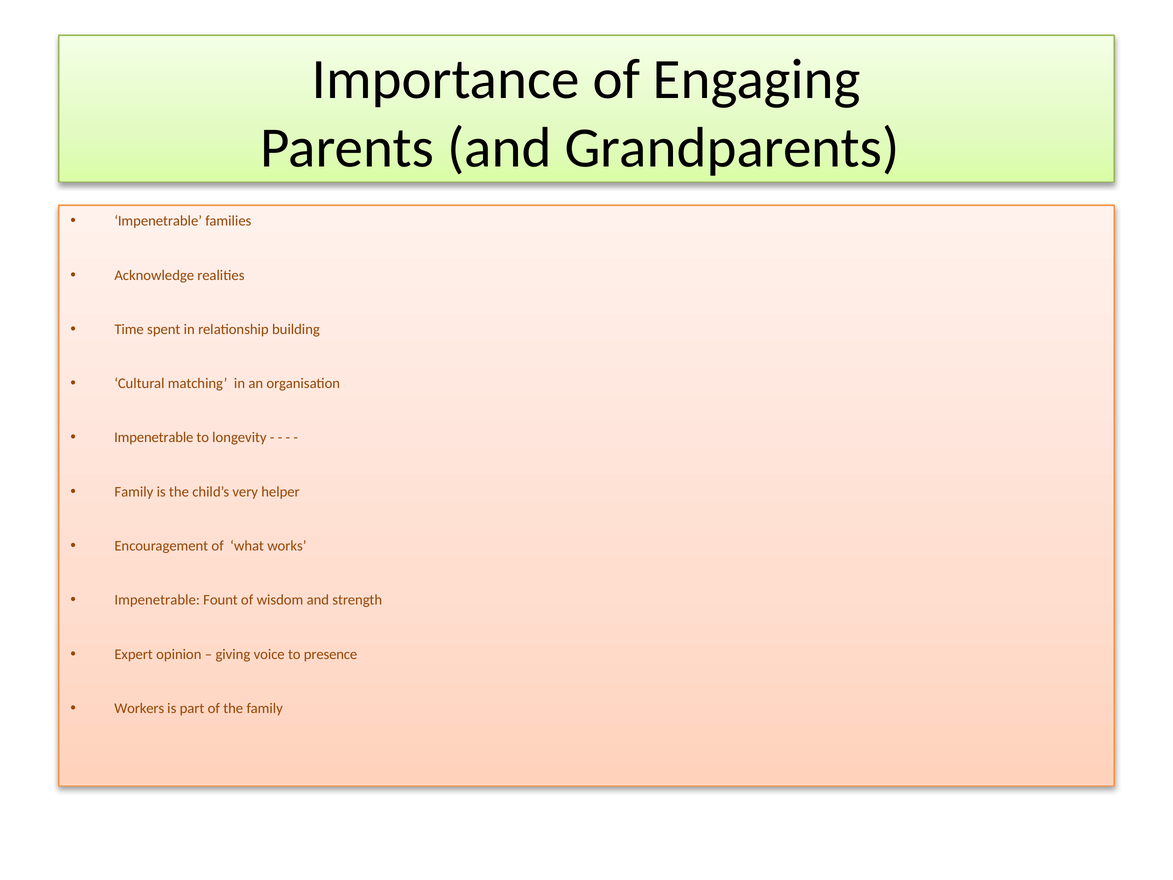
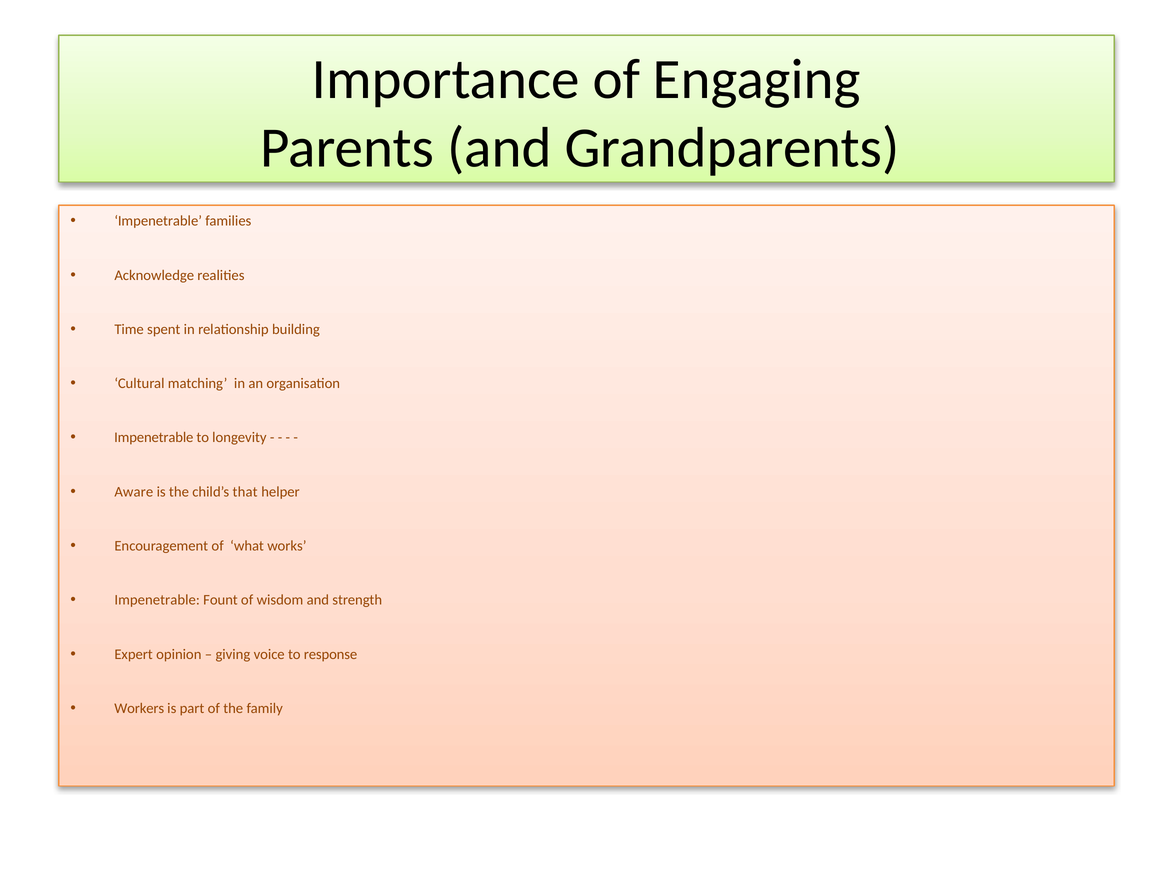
Family at (134, 492): Family -> Aware
very: very -> that
presence: presence -> response
